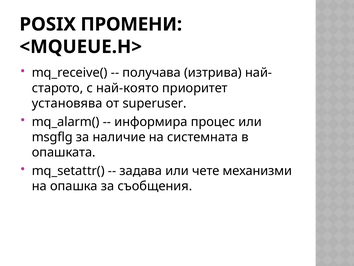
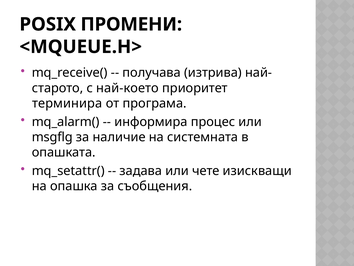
най-която: най-която -> най-което
установява: установява -> терминира
superuser: superuser -> програма
механизми: механизми -> изискващи
